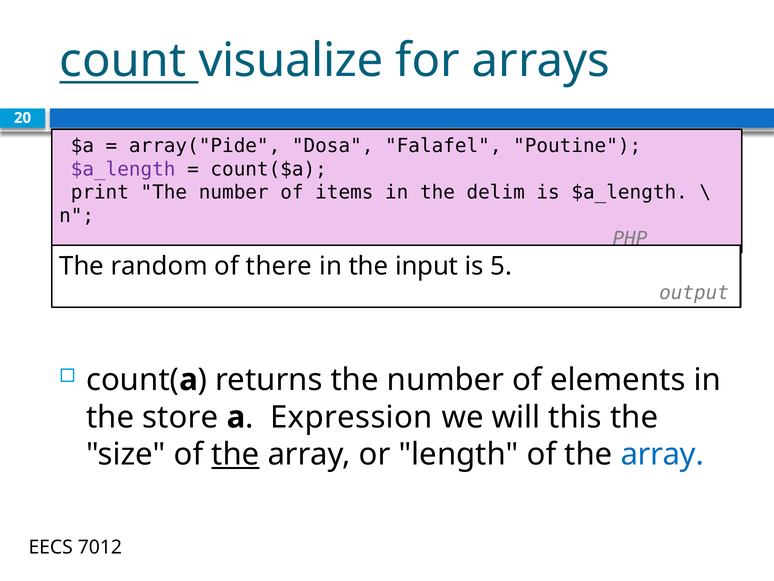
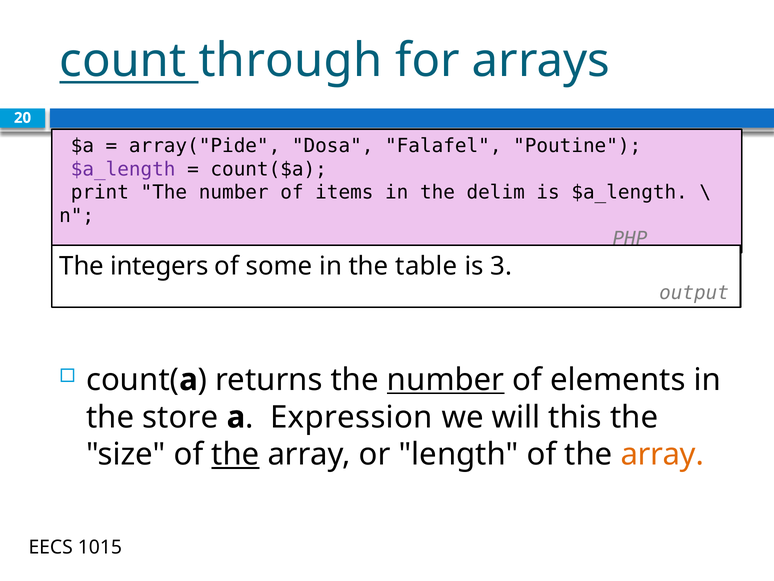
visualize: visualize -> through
random: random -> integers
there: there -> some
input: input -> table
5: 5 -> 3
number at (446, 379) underline: none -> present
array at (662, 454) colour: blue -> orange
7012: 7012 -> 1015
